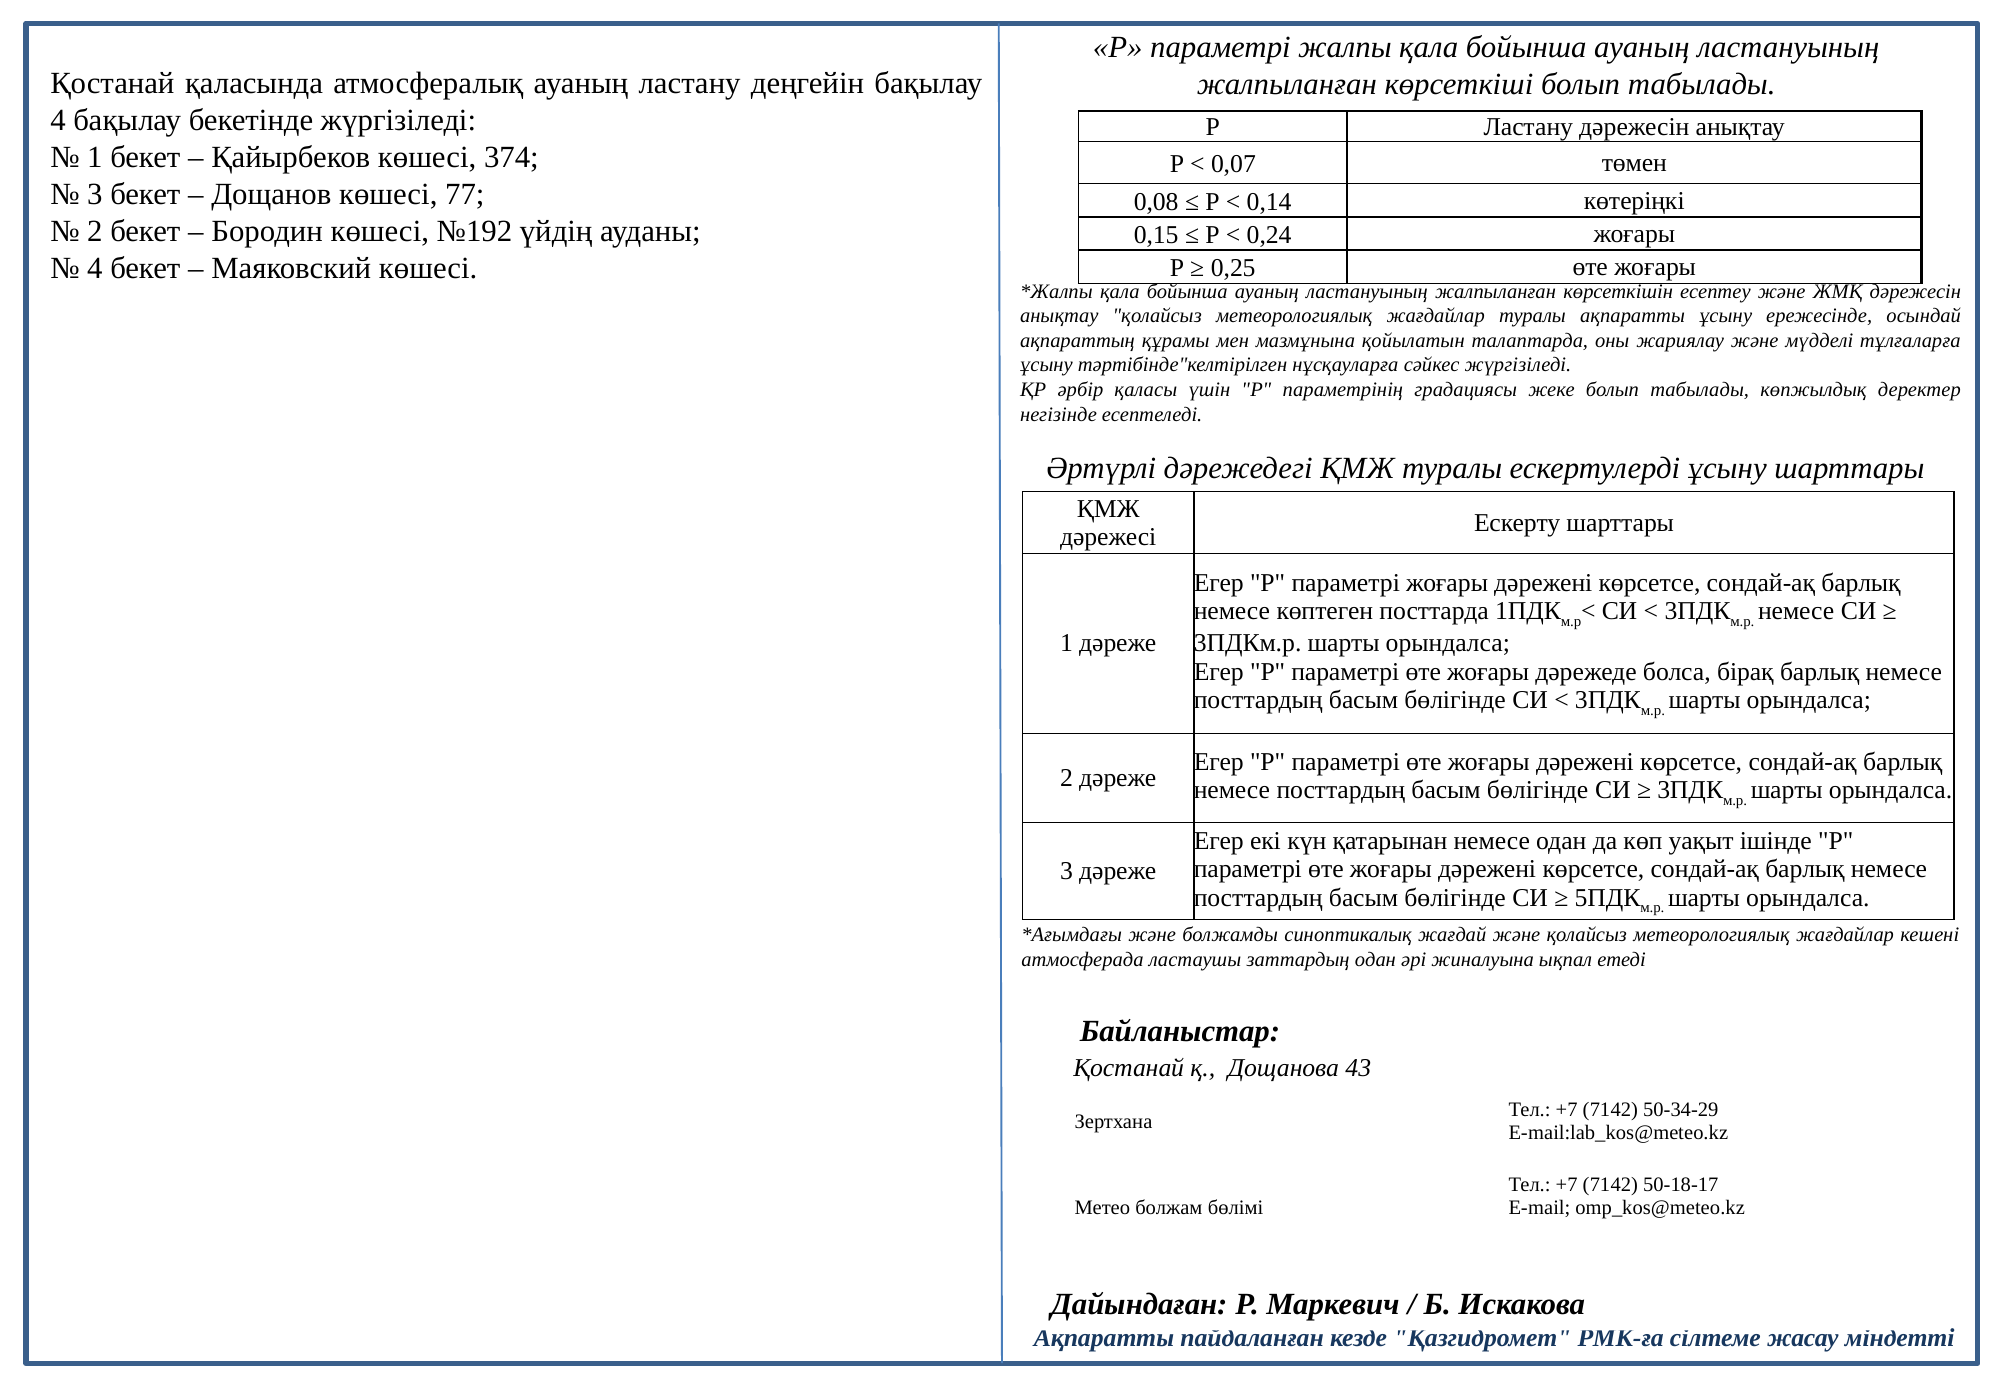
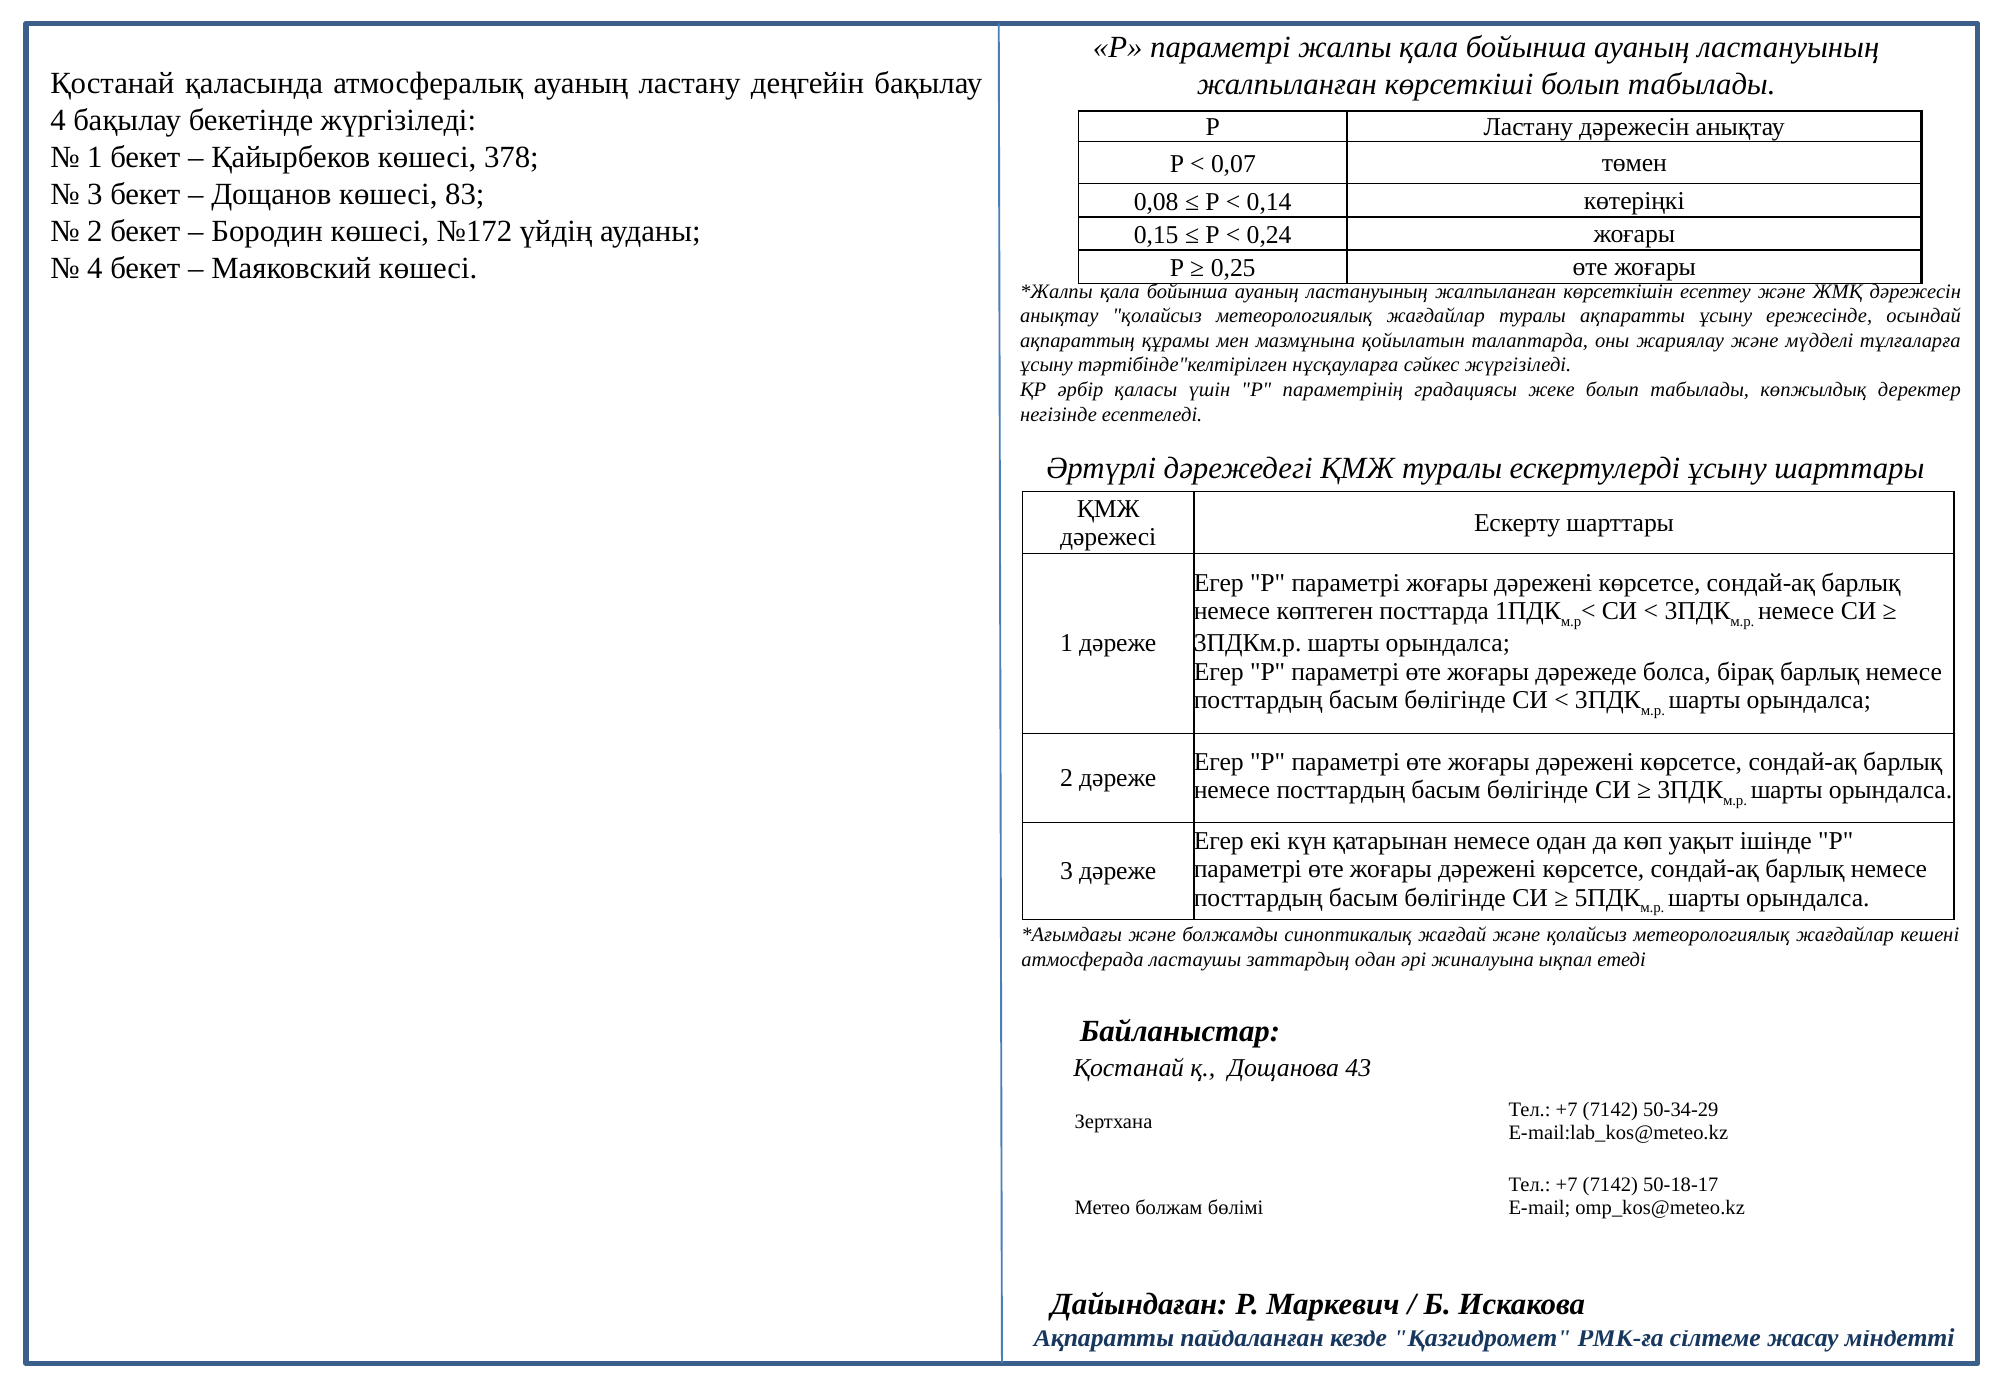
374: 374 -> 378
77: 77 -> 83
№192: №192 -> №172
